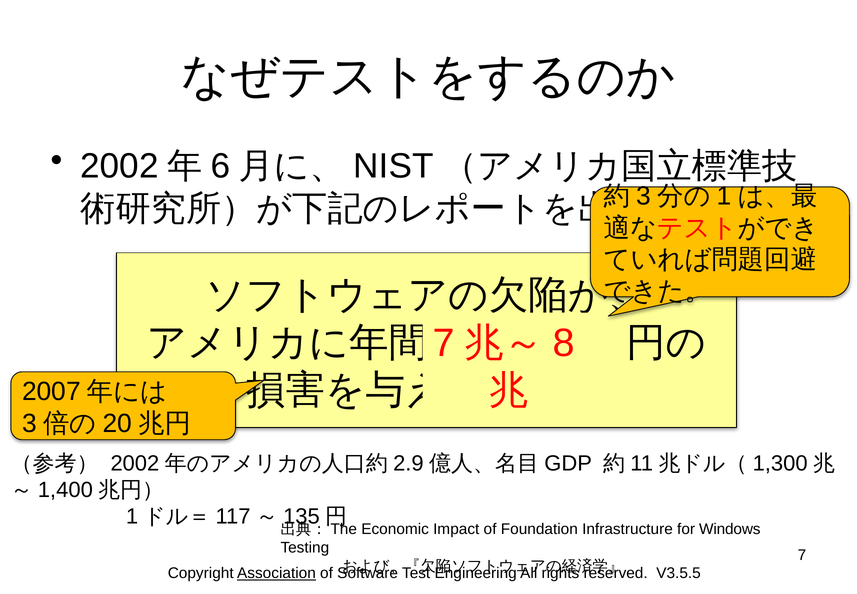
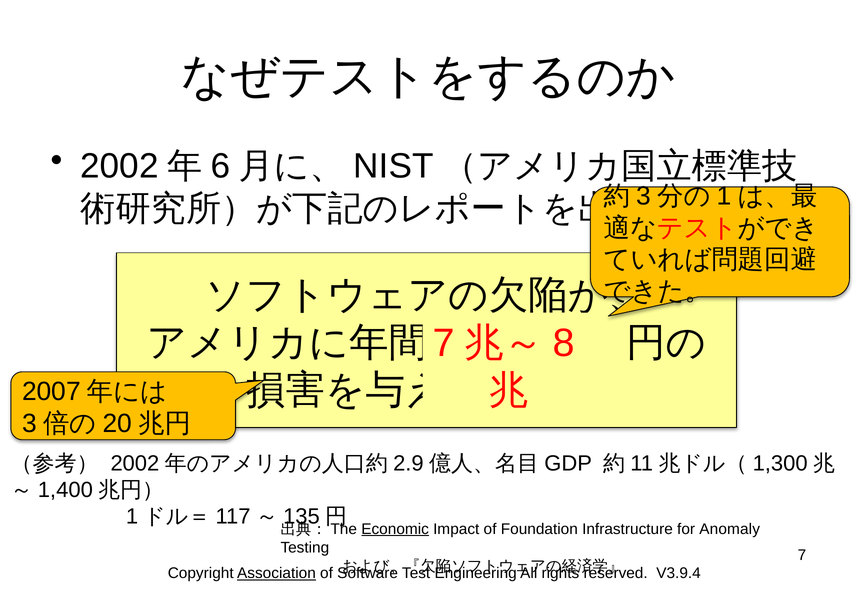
Economic underline: none -> present
Windows: Windows -> Anomaly
V3.5.5: V3.5.5 -> V3.9.4
